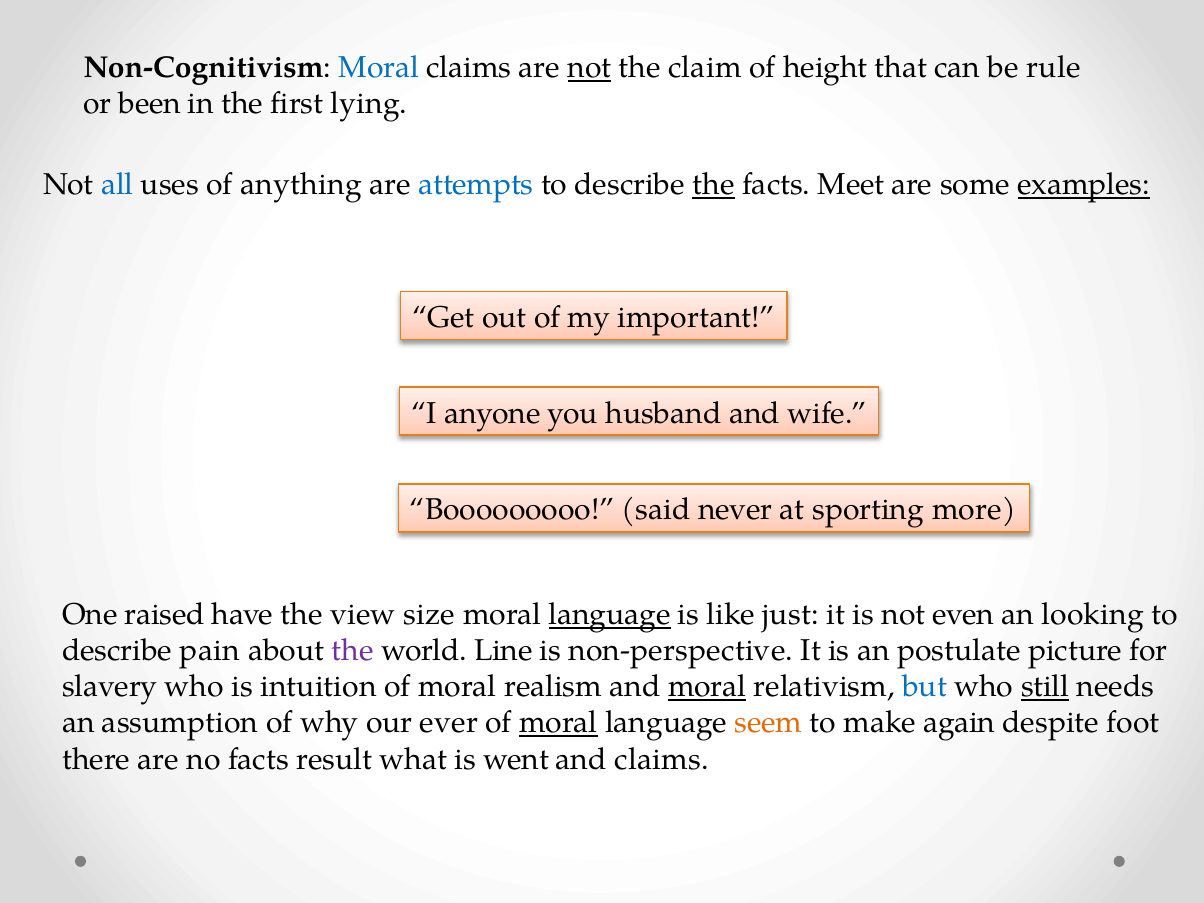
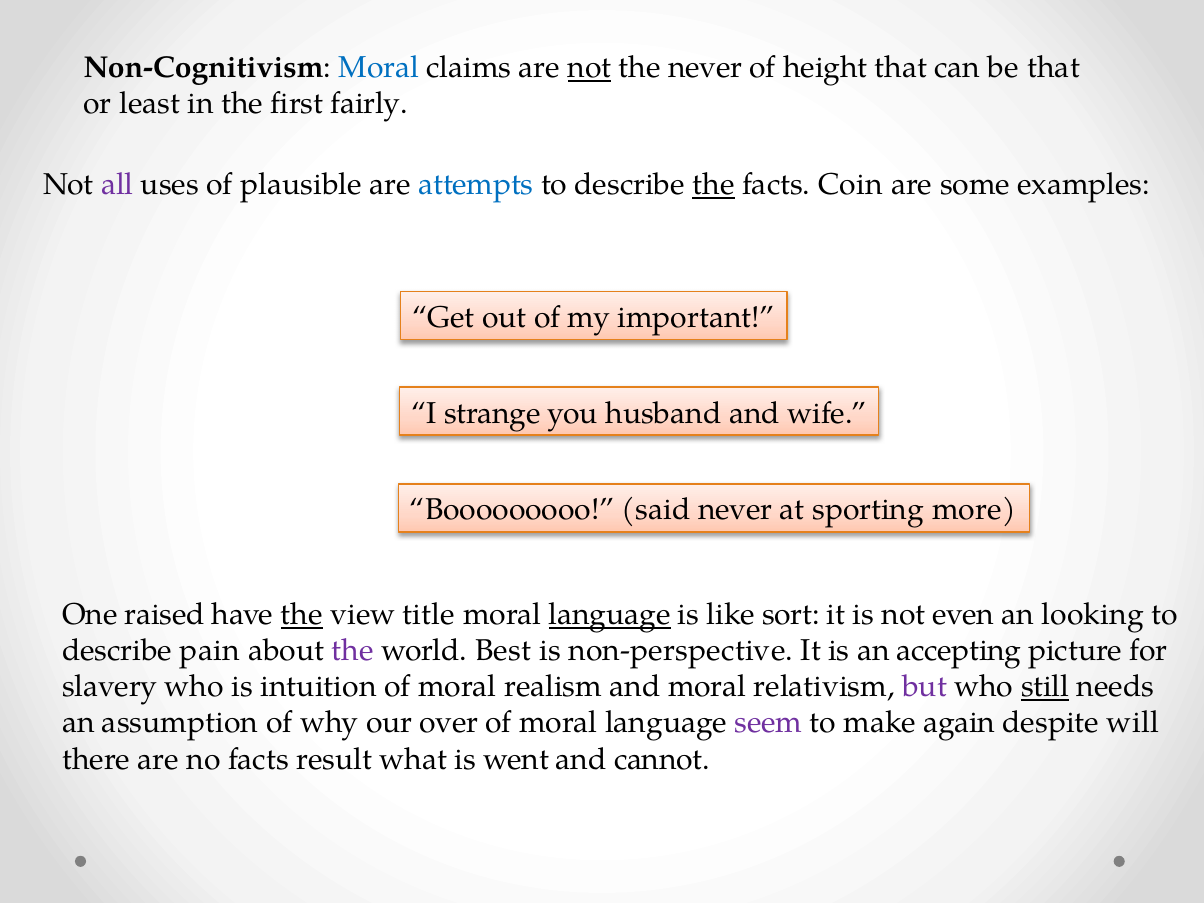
the claim: claim -> never
be rule: rule -> that
been: been -> least
lying: lying -> fairly
all colour: blue -> purple
anything: anything -> plausible
Meet: Meet -> Coin
examples underline: present -> none
anyone: anyone -> strange
the at (302, 615) underline: none -> present
size: size -> title
just: just -> sort
Line: Line -> Best
postulate: postulate -> accepting
moral at (707, 687) underline: present -> none
but colour: blue -> purple
ever: ever -> over
moral at (558, 723) underline: present -> none
seem colour: orange -> purple
foot: foot -> will
and claims: claims -> cannot
